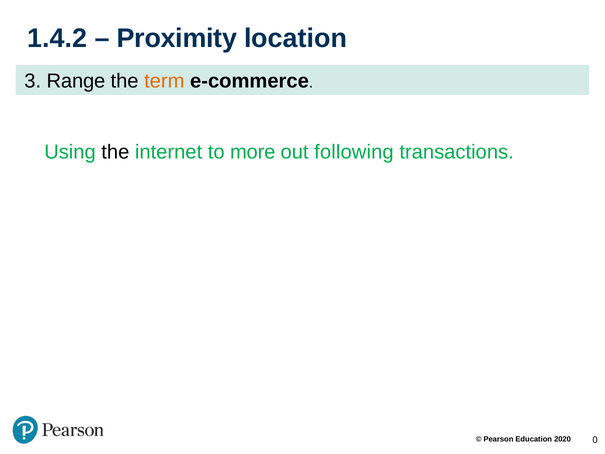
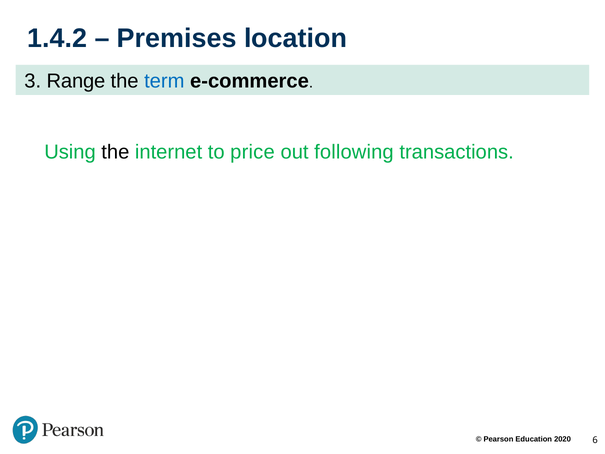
Proximity: Proximity -> Premises
term colour: orange -> blue
more: more -> price
0: 0 -> 6
